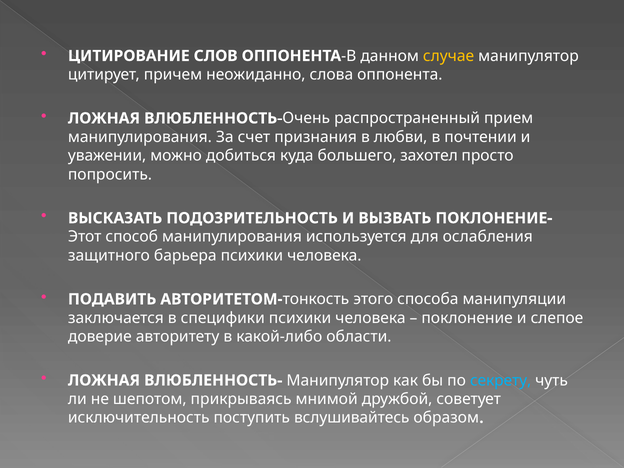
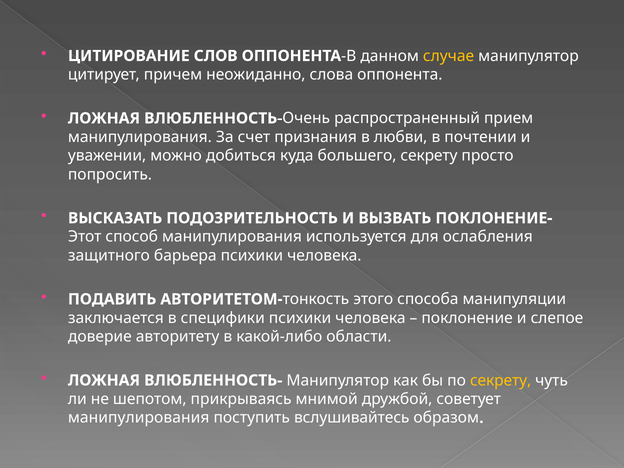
большего захотел: захотел -> секрету
секрету at (501, 380) colour: light blue -> yellow
исключительность at (139, 418): исключительность -> манипулирования
